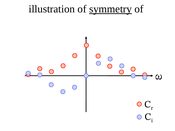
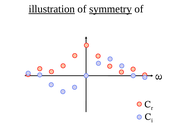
illustration underline: none -> present
